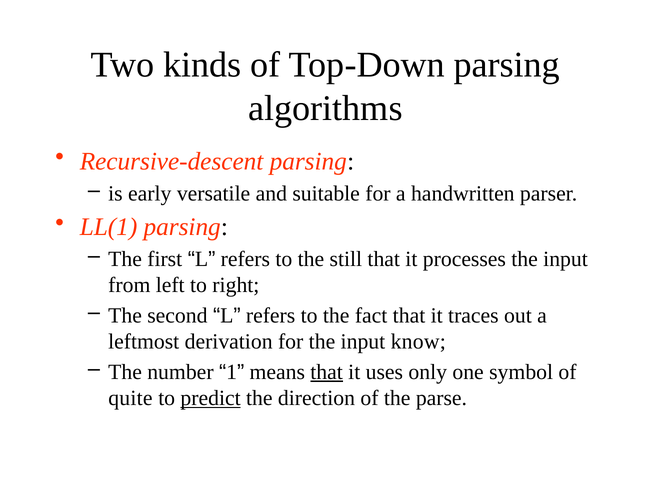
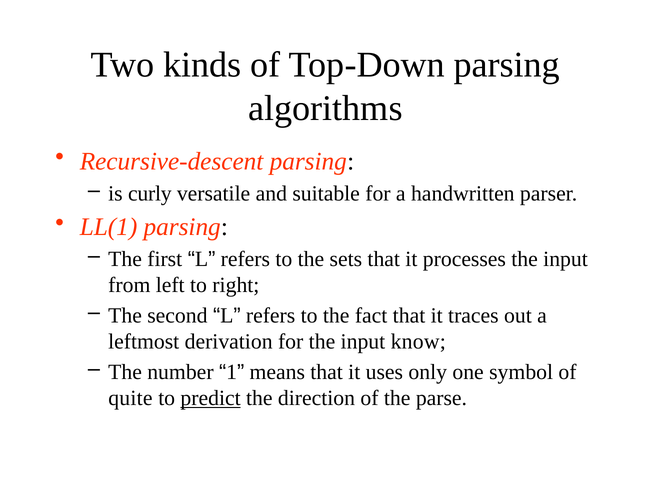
early: early -> curly
still: still -> sets
that at (327, 372) underline: present -> none
